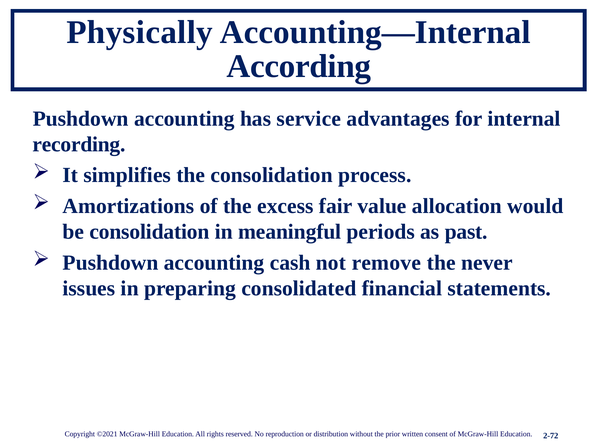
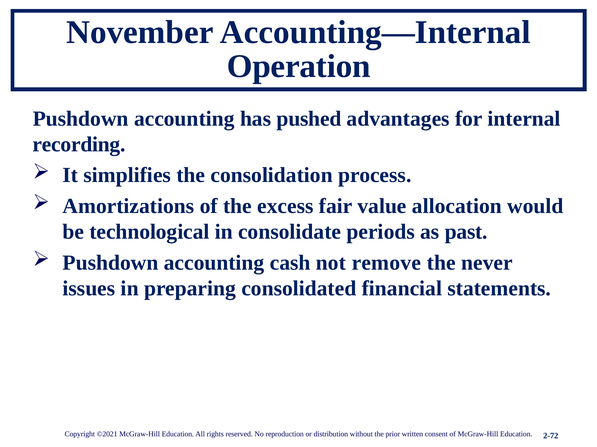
Physically: Physically -> November
According: According -> Operation
service: service -> pushed
be consolidation: consolidation -> technological
meaningful: meaningful -> consolidate
